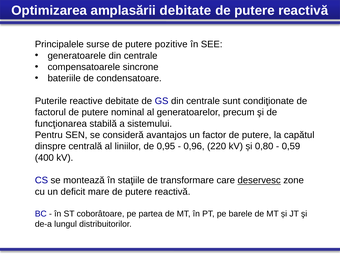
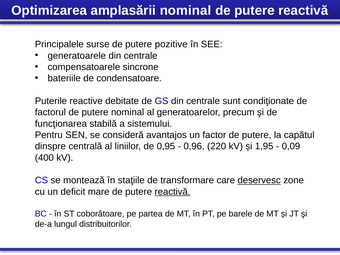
amplasării debitate: debitate -> nominal
0,80: 0,80 -> 1,95
0,59: 0,59 -> 0,09
reactivă at (173, 192) underline: none -> present
